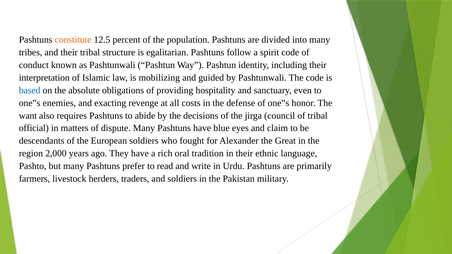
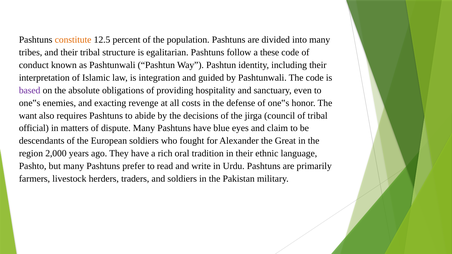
spirit: spirit -> these
mobilizing: mobilizing -> integration
based colour: blue -> purple
